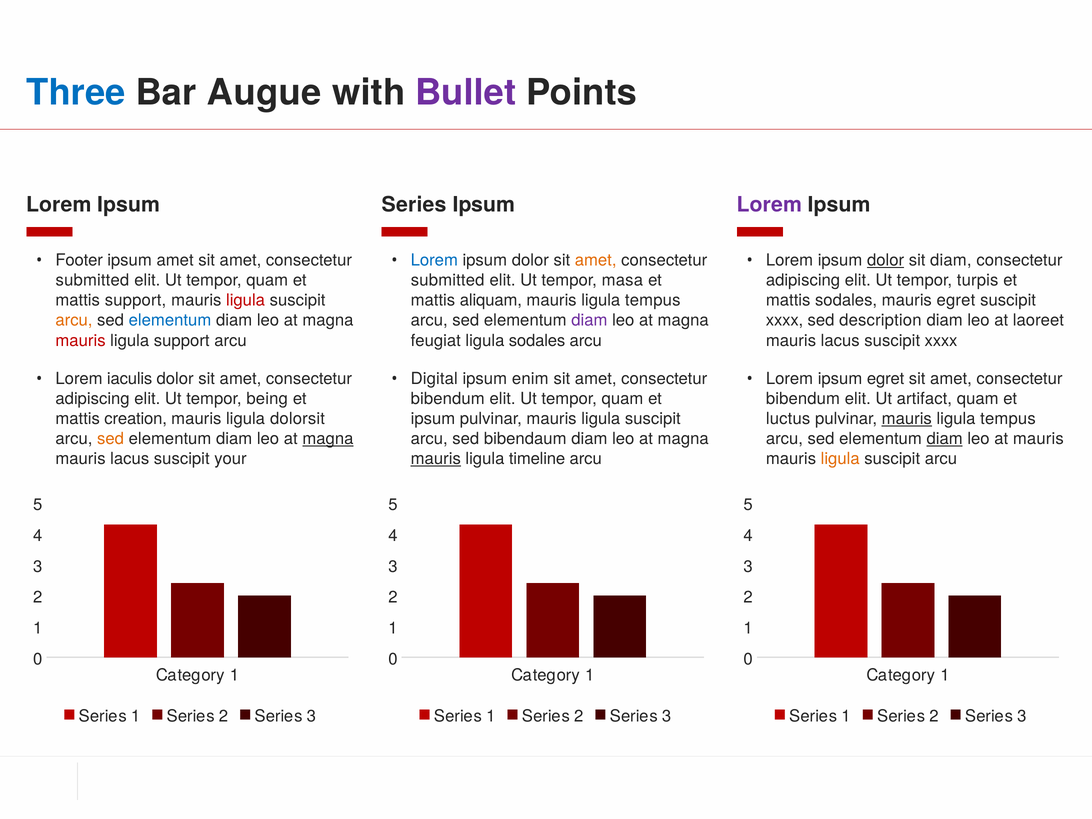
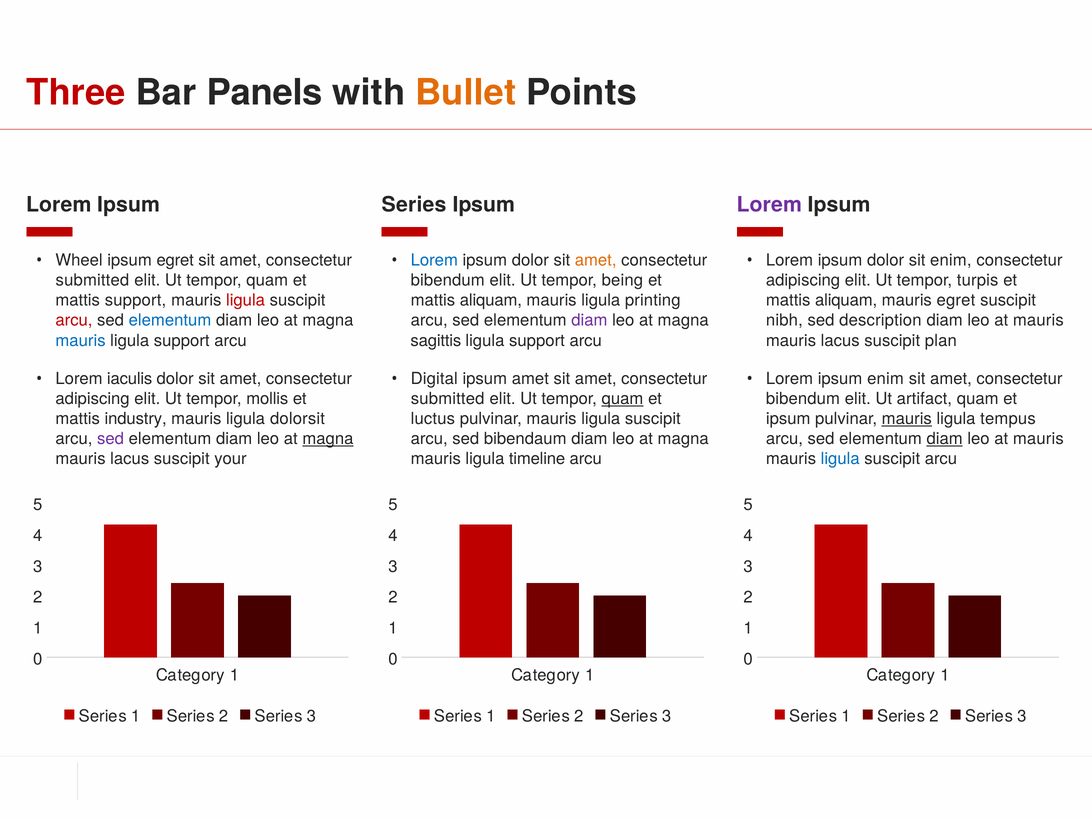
Three colour: blue -> red
Augue: Augue -> Panels
Bullet colour: purple -> orange
Footer: Footer -> Wheel
ipsum amet: amet -> egret
dolor at (886, 260) underline: present -> none
sit diam: diam -> enim
submitted at (448, 280): submitted -> bibendum
masa: masa -> being
tempus at (653, 300): tempus -> printing
sodales at (846, 300): sodales -> aliquam
arcu at (74, 320) colour: orange -> red
xxxx at (785, 320): xxxx -> nibh
laoreet at (1038, 320): laoreet -> mauris
mauris at (81, 340) colour: red -> blue
feugiat: feugiat -> sagittis
sodales at (537, 340): sodales -> support
xxxx at (941, 340): xxxx -> plan
ipsum enim: enim -> amet
ipsum egret: egret -> enim
being: being -> mollis
bibendum at (448, 399): bibendum -> submitted
quam at (622, 399) underline: none -> present
creation: creation -> industry
ipsum at (433, 419): ipsum -> luctus
luctus at (788, 419): luctus -> ipsum
sed at (111, 439) colour: orange -> purple
mauris at (436, 459) underline: present -> none
ligula at (840, 459) colour: orange -> blue
